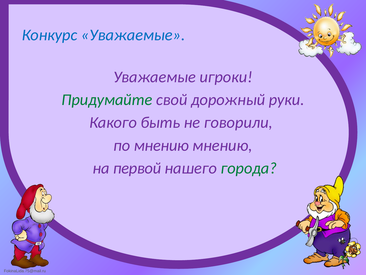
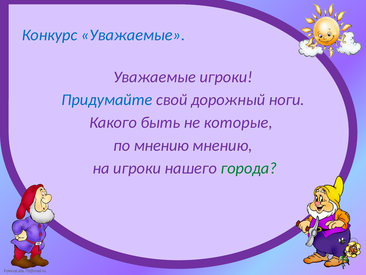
Придумайте colour: green -> blue
руки: руки -> ноги
говорили: говорили -> которые
на первой: первой -> игроки
